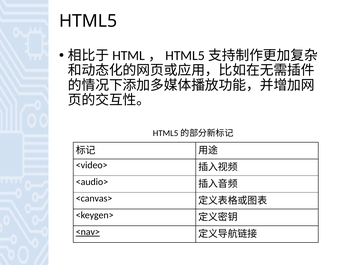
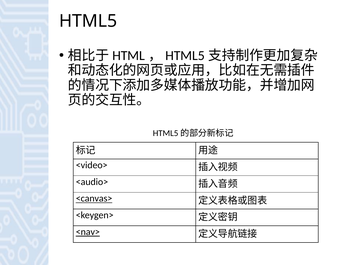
<canvas> underline: none -> present
